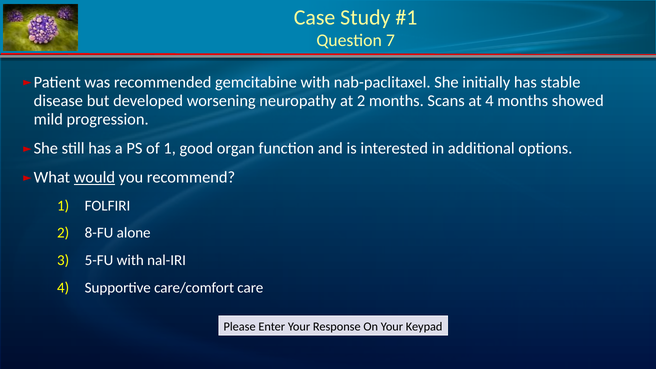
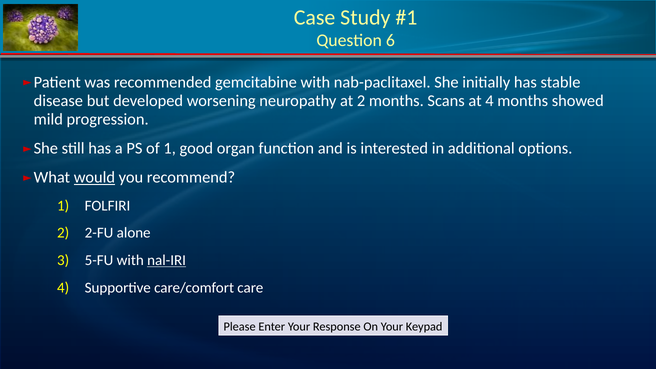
7: 7 -> 6
8-FU: 8-FU -> 2-FU
nal-IRI underline: none -> present
